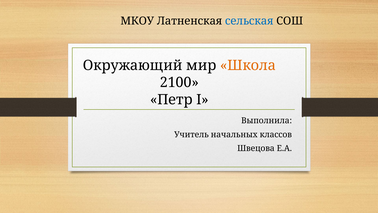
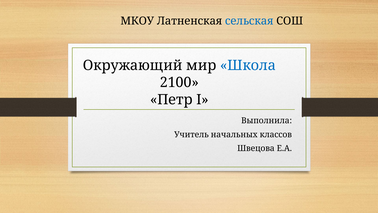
Школа colour: orange -> blue
